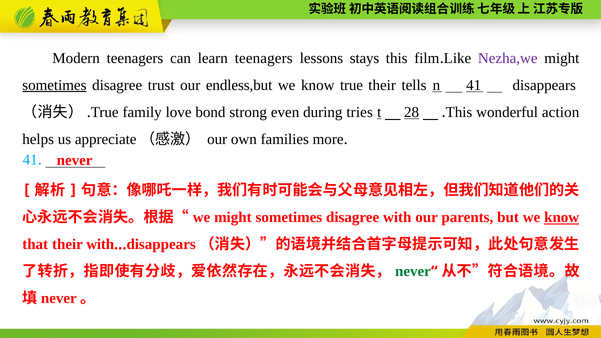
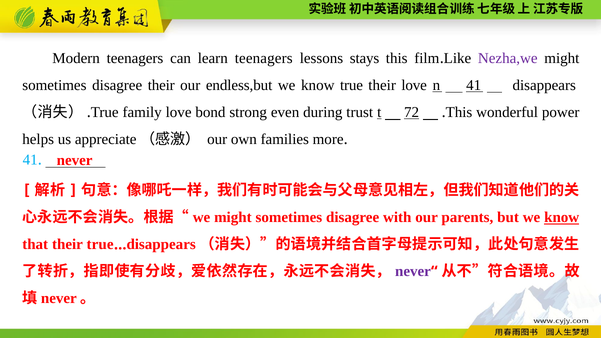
sometimes at (54, 85) underline: present -> none
disagree trust: trust -> their
their tells: tells -> love
tries: tries -> trust
28: 28 -> 72
action: action -> power
their with: with -> true
never at (413, 272) colour: green -> purple
